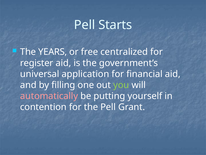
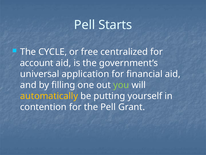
YEARS: YEARS -> CYCLE
register: register -> account
automatically colour: pink -> yellow
